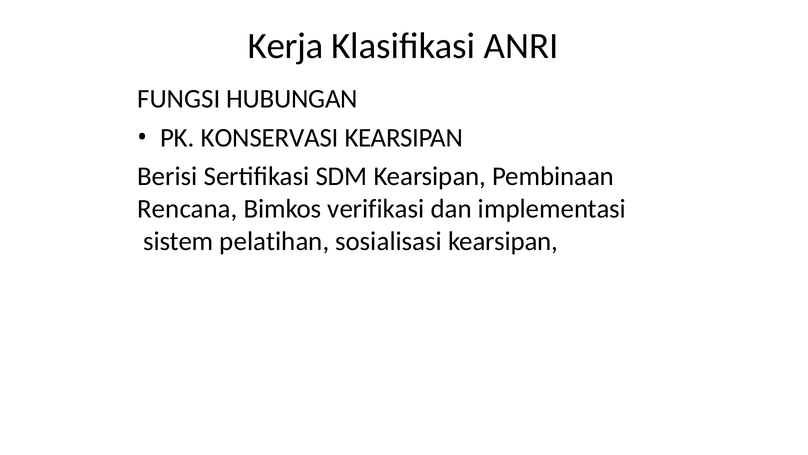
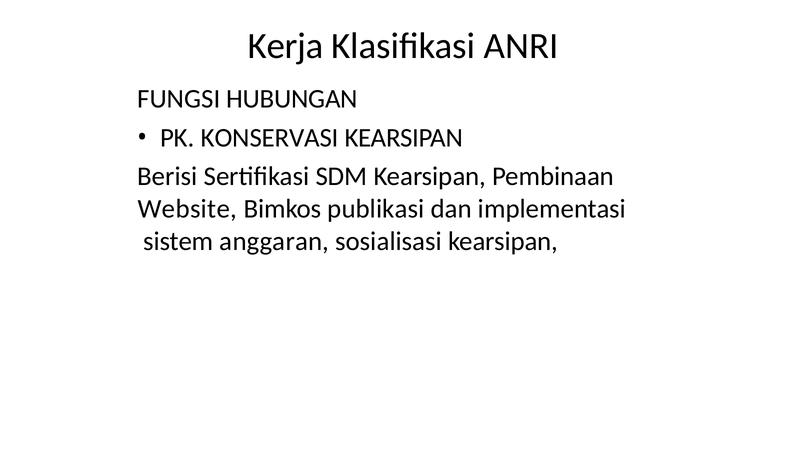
Rencana: Rencana -> Website
verifikasi: verifikasi -> publikasi
pelatihan: pelatihan -> anggaran
